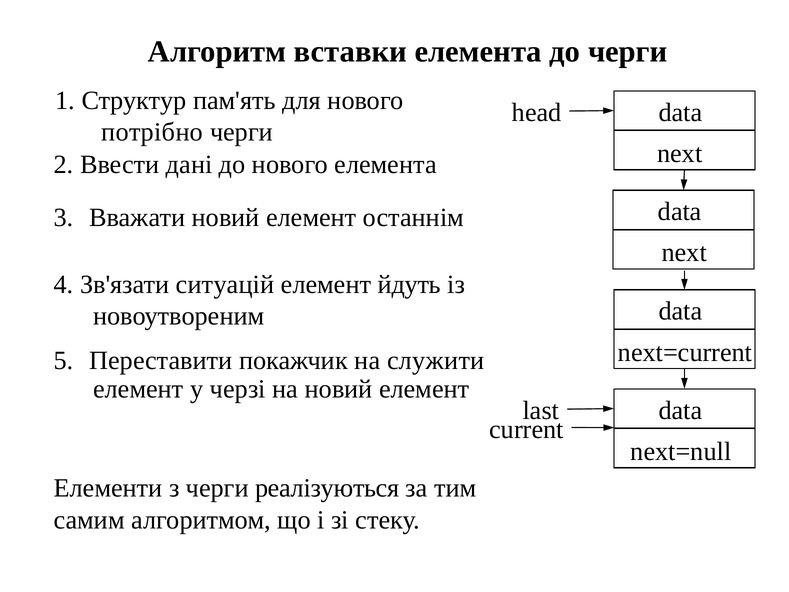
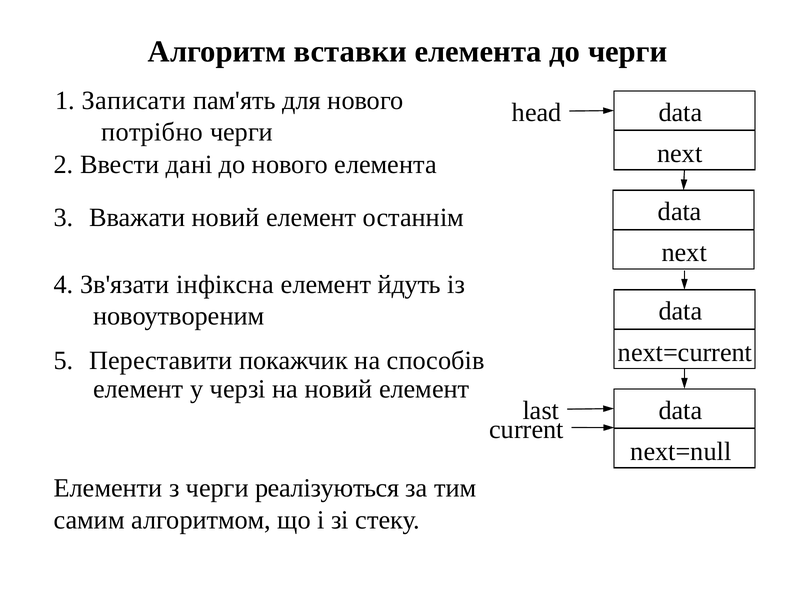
Структур: Структур -> Записати
ситуацій: ситуацій -> інфіксна
служити: служити -> способів
